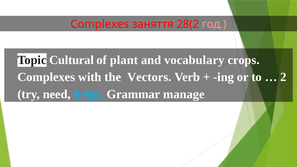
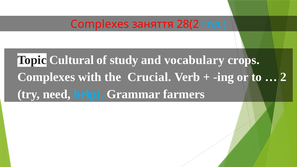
год colour: pink -> light blue
plant: plant -> study
Vectors: Vectors -> Crucial
manage: manage -> farmers
